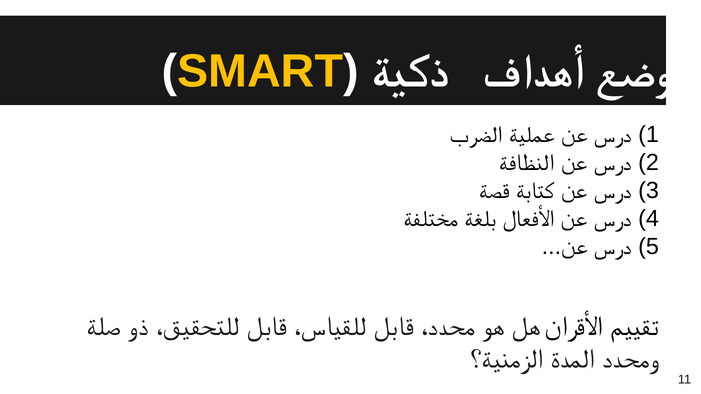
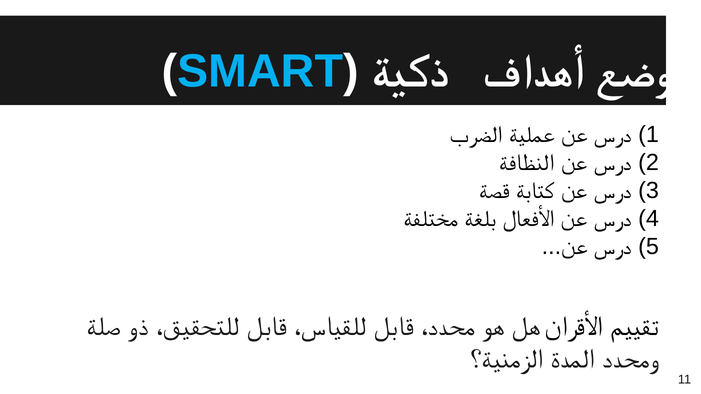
SMART colour: yellow -> light blue
